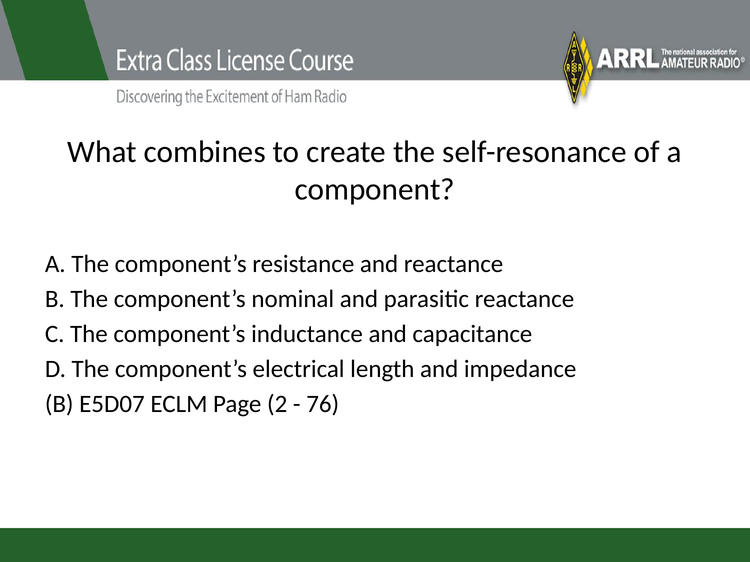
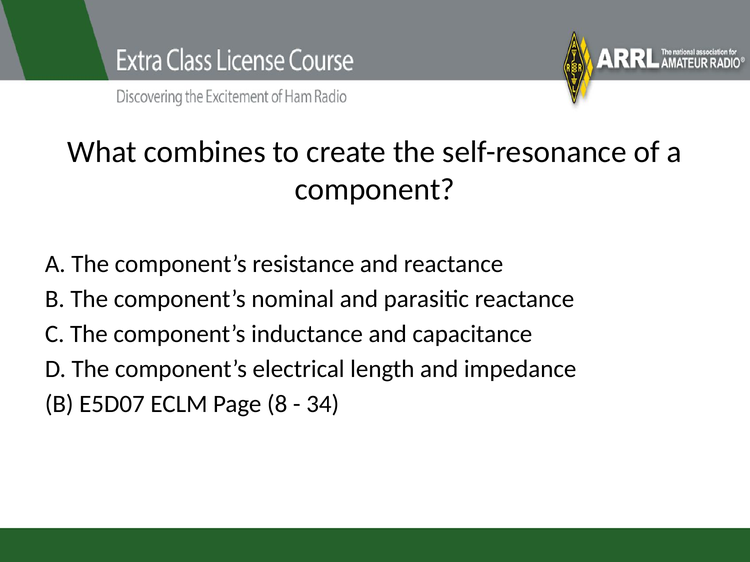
2: 2 -> 8
76: 76 -> 34
